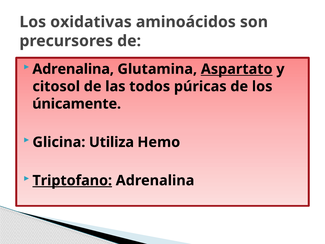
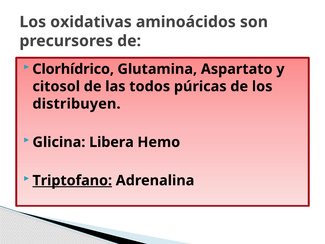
Adrenalina at (73, 69): Adrenalina -> Clorhídrico
Aspartato underline: present -> none
únicamente: únicamente -> distribuyen
Utiliza: Utiliza -> Libera
